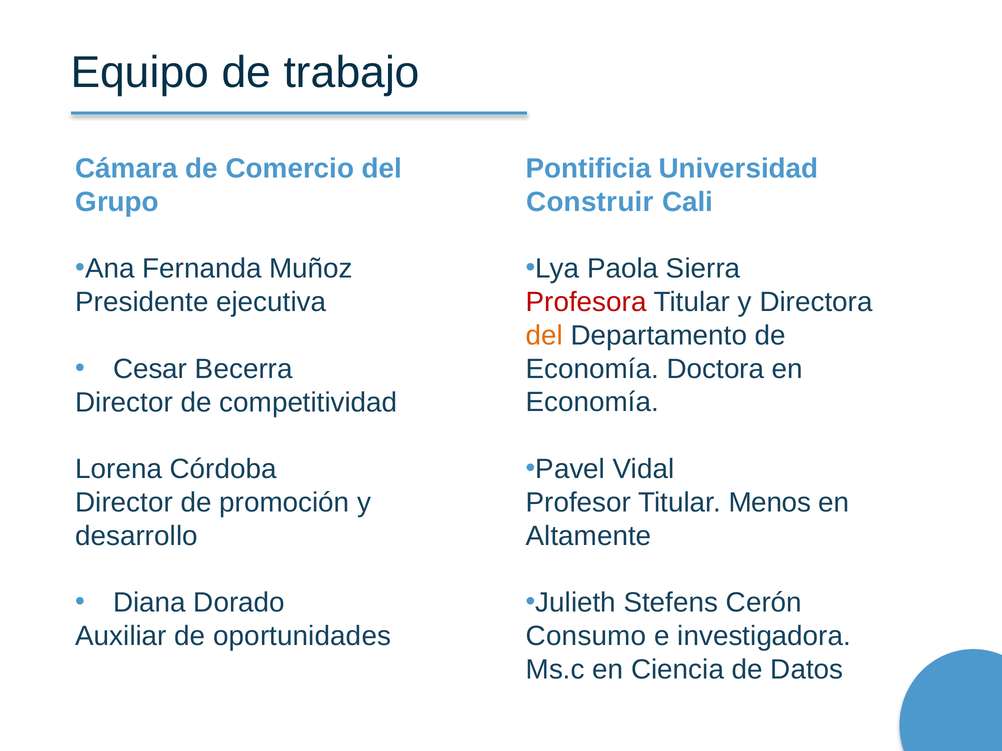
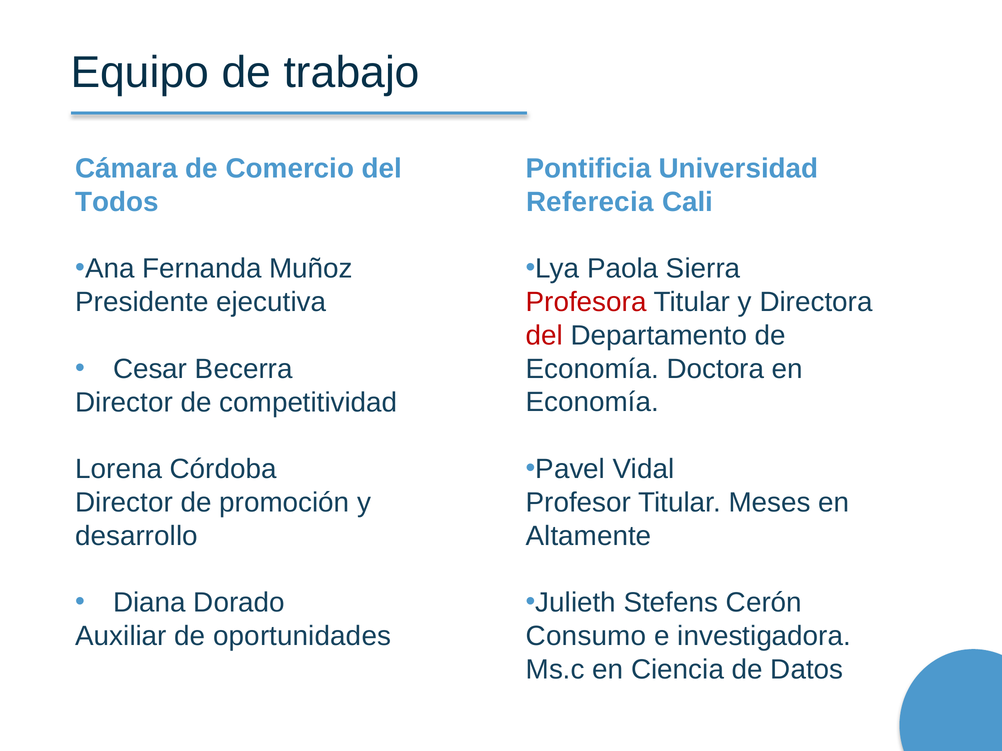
Construir: Construir -> Referecia
Grupo: Grupo -> Todos
del at (544, 336) colour: orange -> red
Menos: Menos -> Meses
